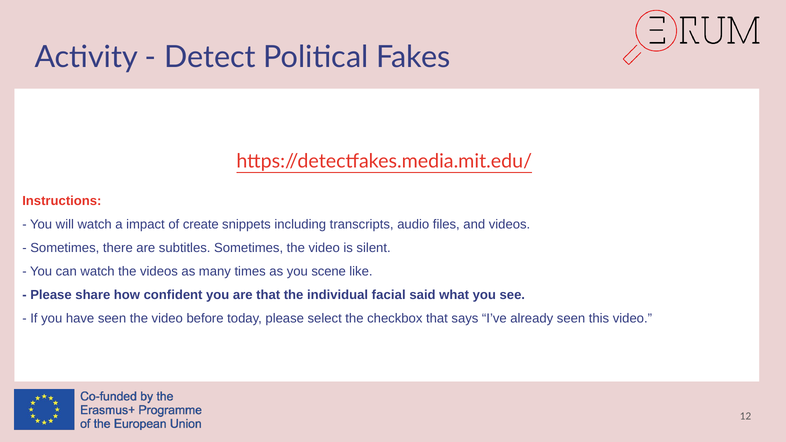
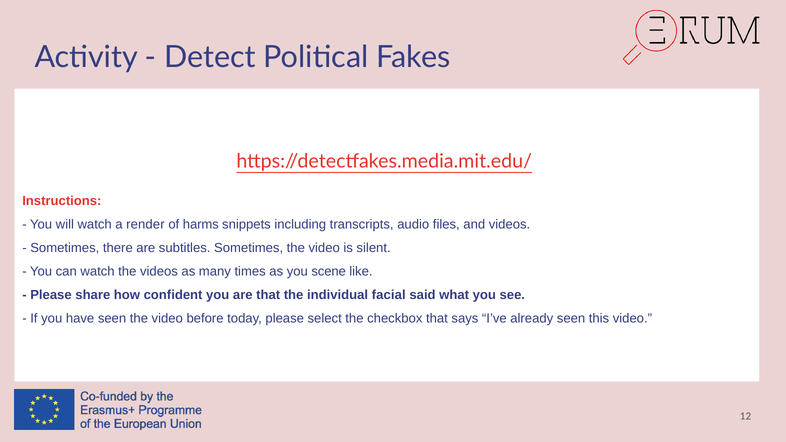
impact: impact -> render
create: create -> harms
